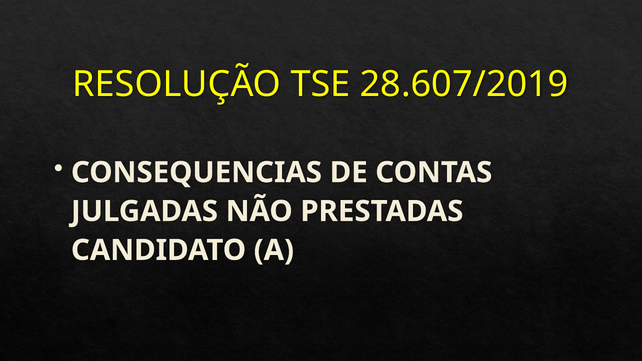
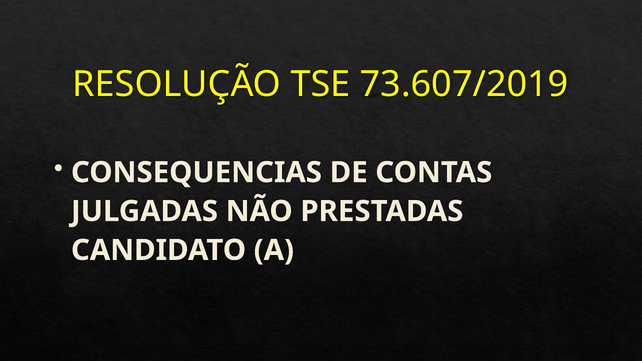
28.607/2019: 28.607/2019 -> 73.607/2019
